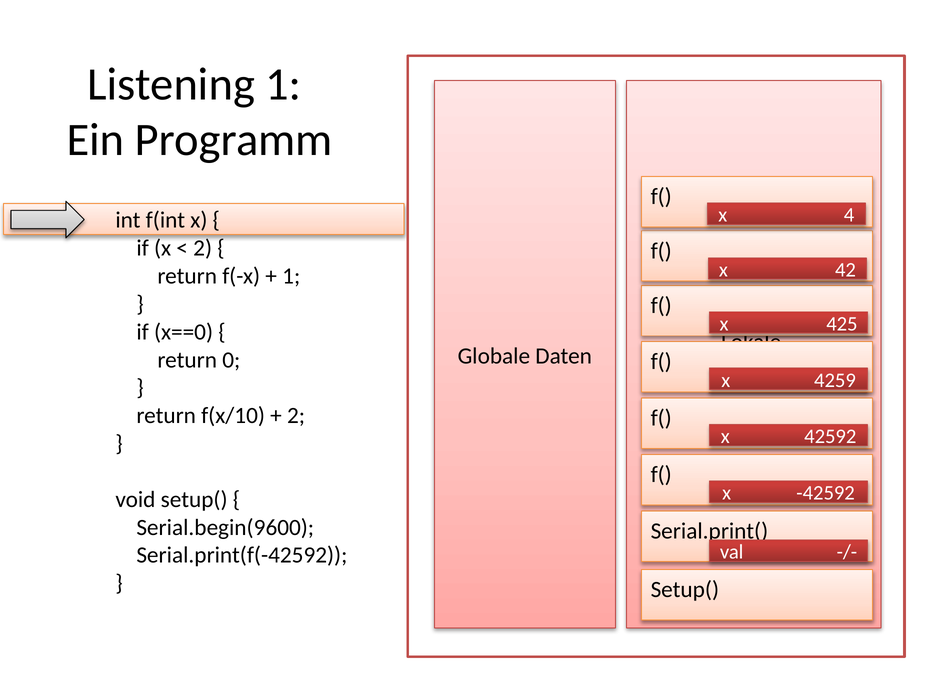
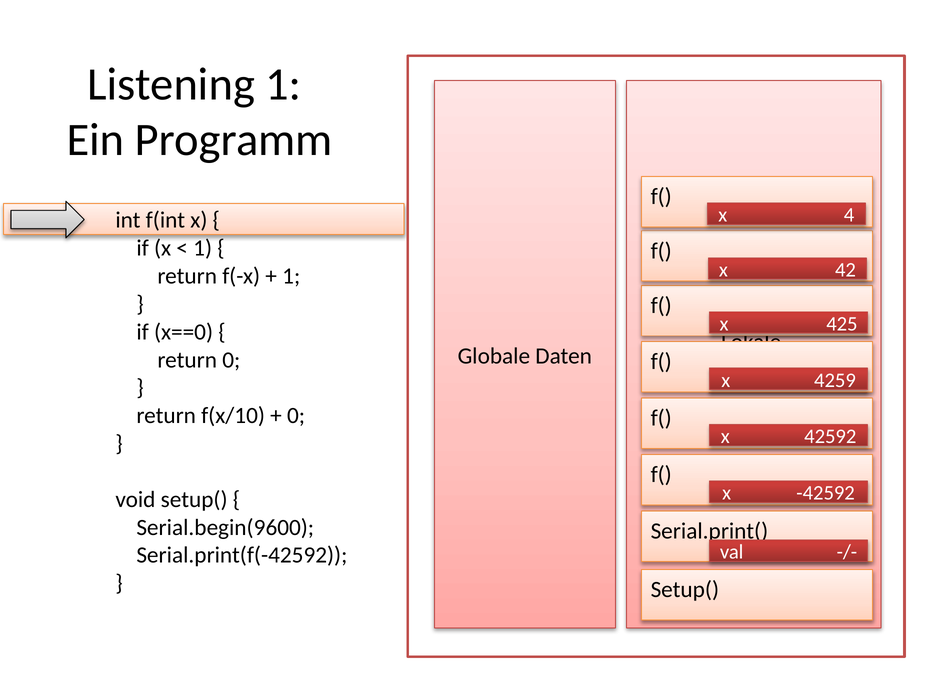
2 at (203, 248): 2 -> 1
2 at (296, 416): 2 -> 0
